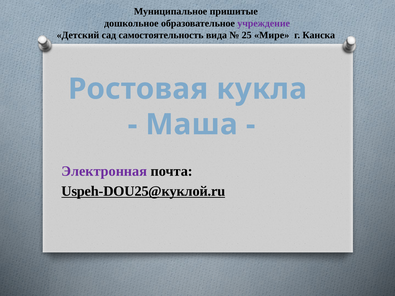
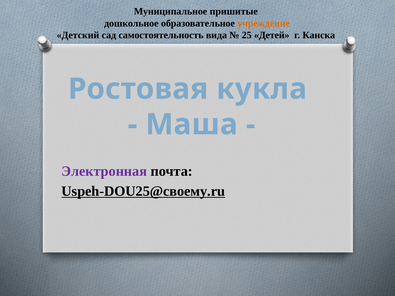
учреждение colour: purple -> orange
Мире: Мире -> Детей
Uspeh-DOU25@куклой.ru: Uspeh-DOU25@куклой.ru -> Uspeh-DOU25@своему.ru
